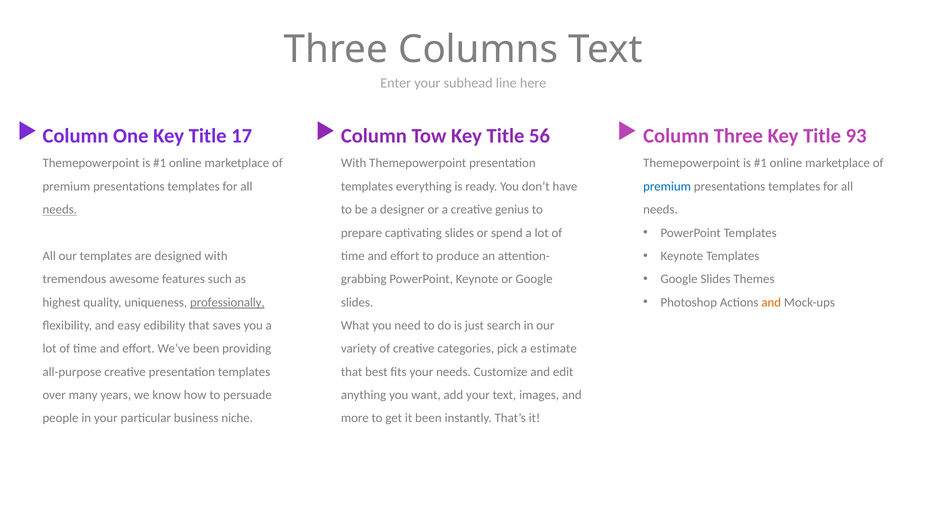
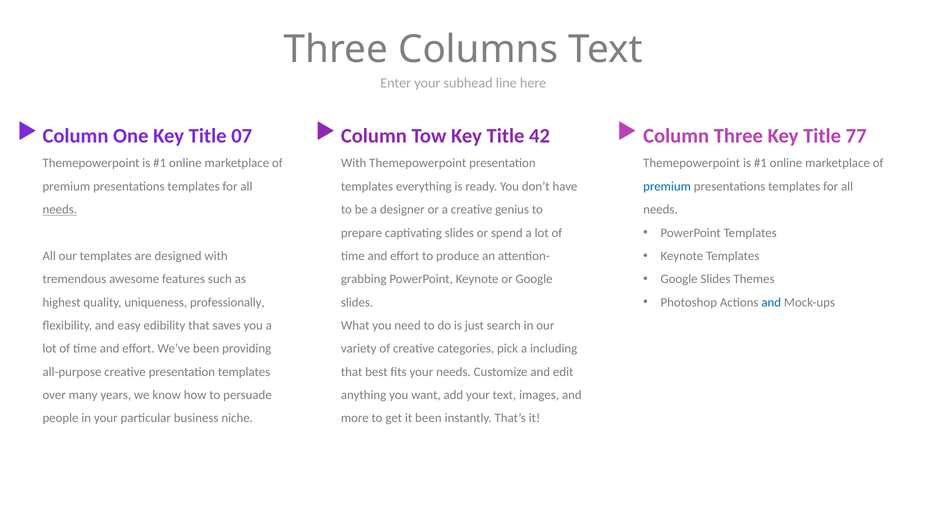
17: 17 -> 07
56: 56 -> 42
93: 93 -> 77
and at (771, 302) colour: orange -> blue
professionally underline: present -> none
estimate: estimate -> including
